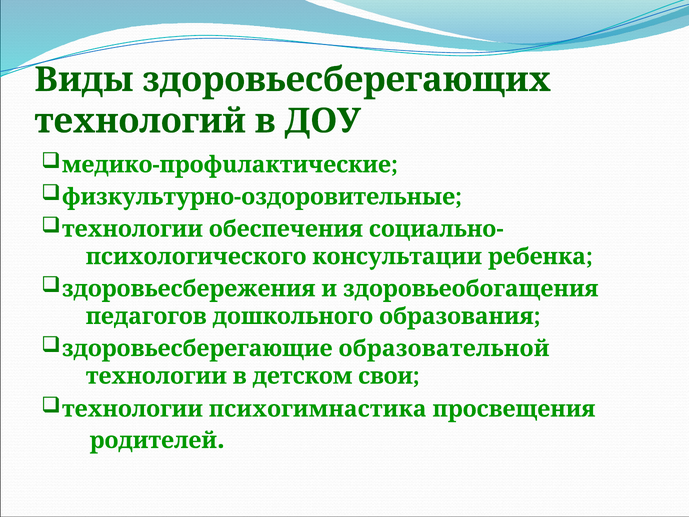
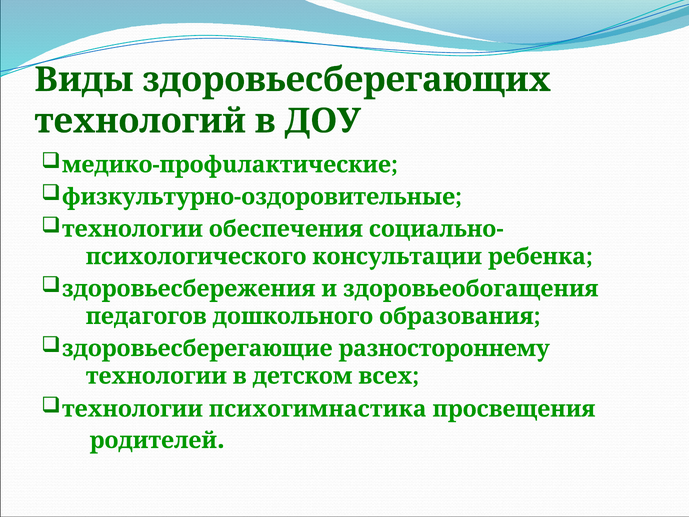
образовательной: образовательной -> разностороннему
свои: свои -> всех
